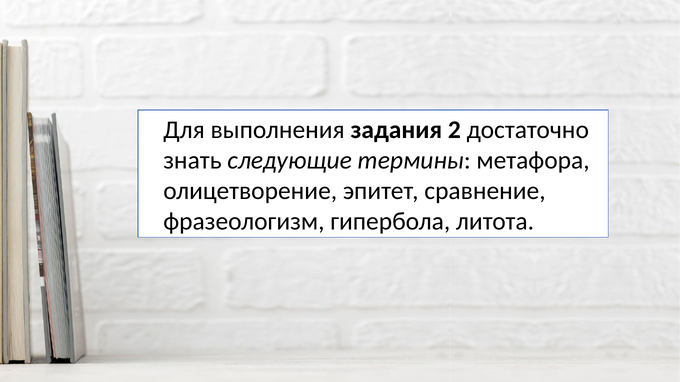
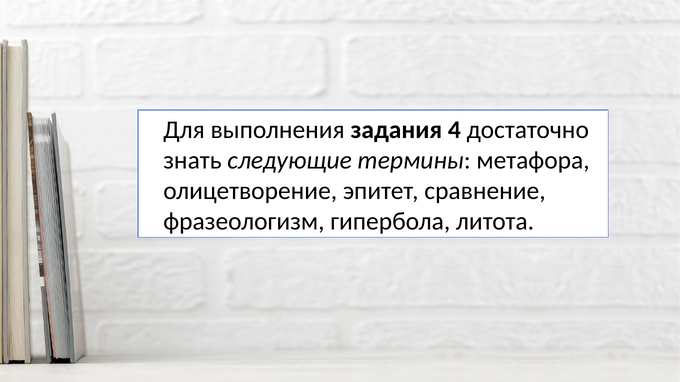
2: 2 -> 4
